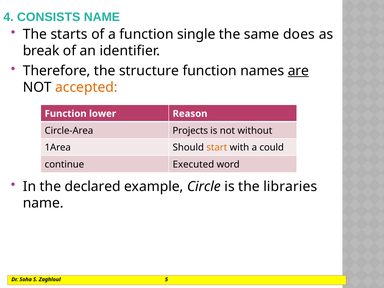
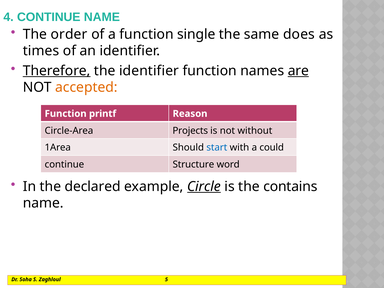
4 CONSISTS: CONSISTS -> CONTINUE
starts: starts -> order
break: break -> times
Therefore underline: none -> present
the structure: structure -> identifier
lower: lower -> printf
start colour: orange -> blue
Executed: Executed -> Structure
Circle underline: none -> present
libraries: libraries -> contains
